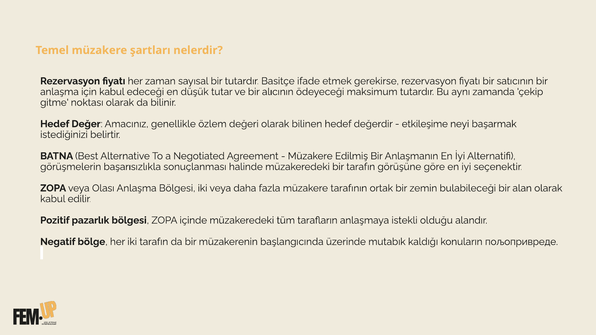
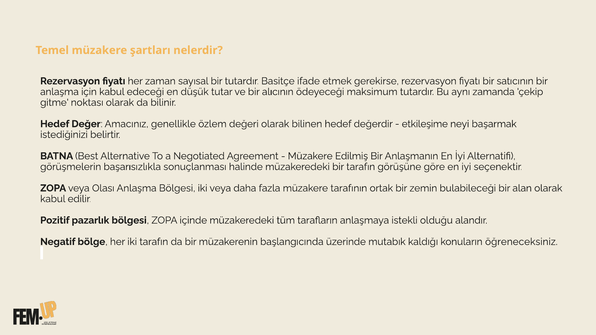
пољопривреде: пољопривреде -> öğreneceksiniz
